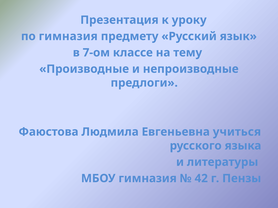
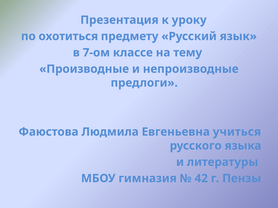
по гимназия: гимназия -> охотиться
